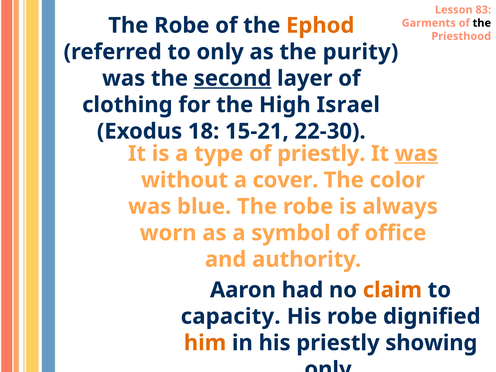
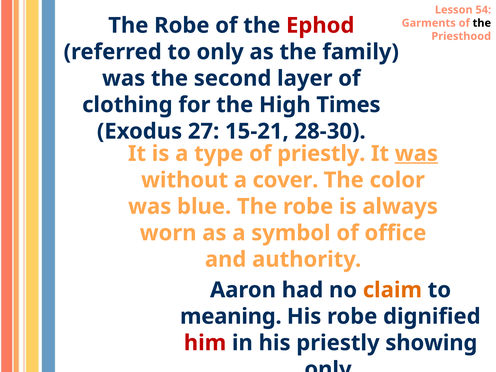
83: 83 -> 54
Ephod colour: orange -> red
purity: purity -> family
second underline: present -> none
Israel: Israel -> Times
18: 18 -> 27
22-30: 22-30 -> 28-30
capacity: capacity -> meaning
him colour: orange -> red
